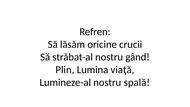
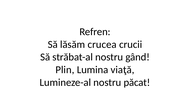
oricine: oricine -> crucea
spală: spală -> păcat
